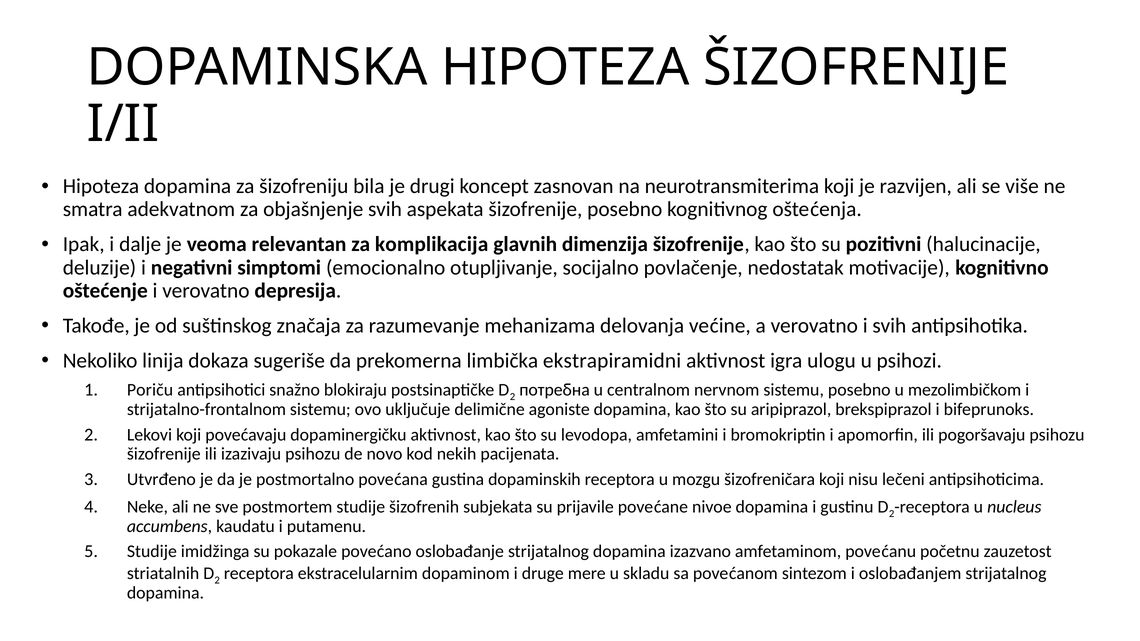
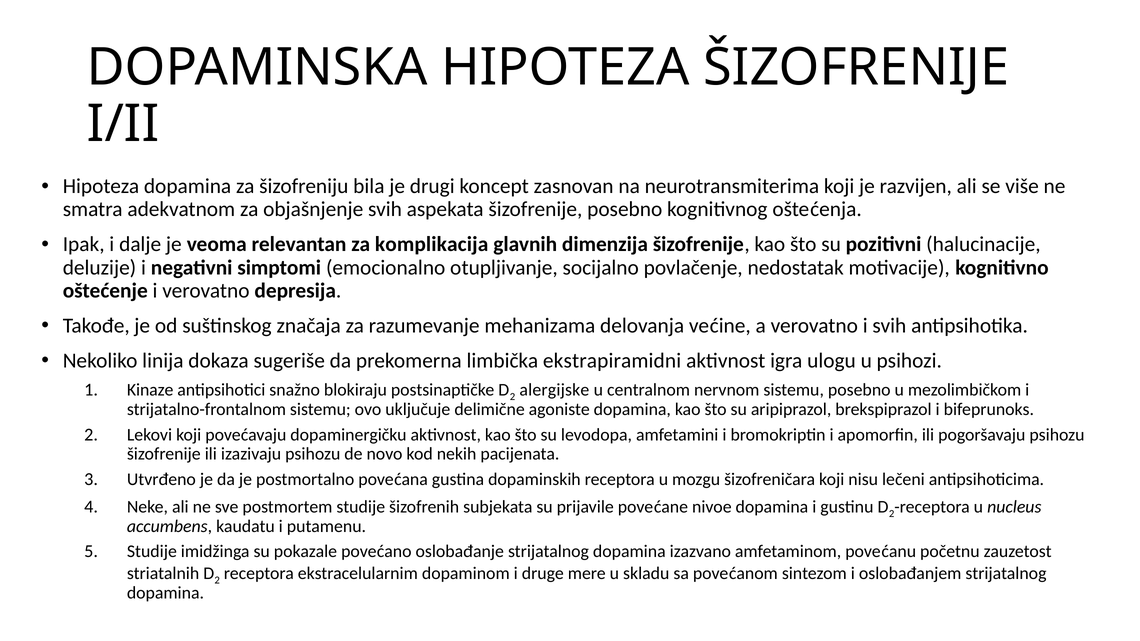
Poriču: Poriču -> Kinaze
потребна: потребна -> alergijske
